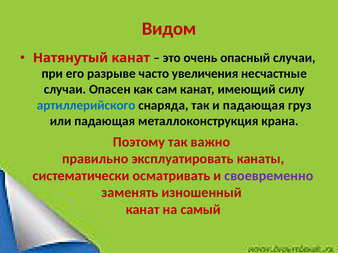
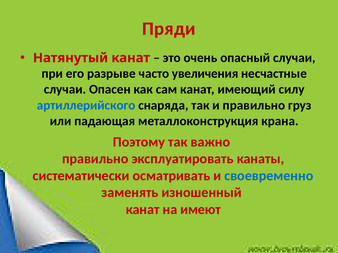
Видом: Видом -> Пряди
и падающая: падающая -> правильно
своевременно colour: purple -> blue
самый: самый -> имеют
